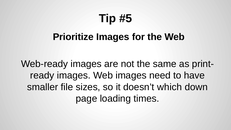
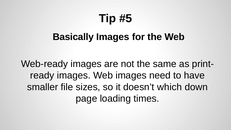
Prioritize: Prioritize -> Basically
